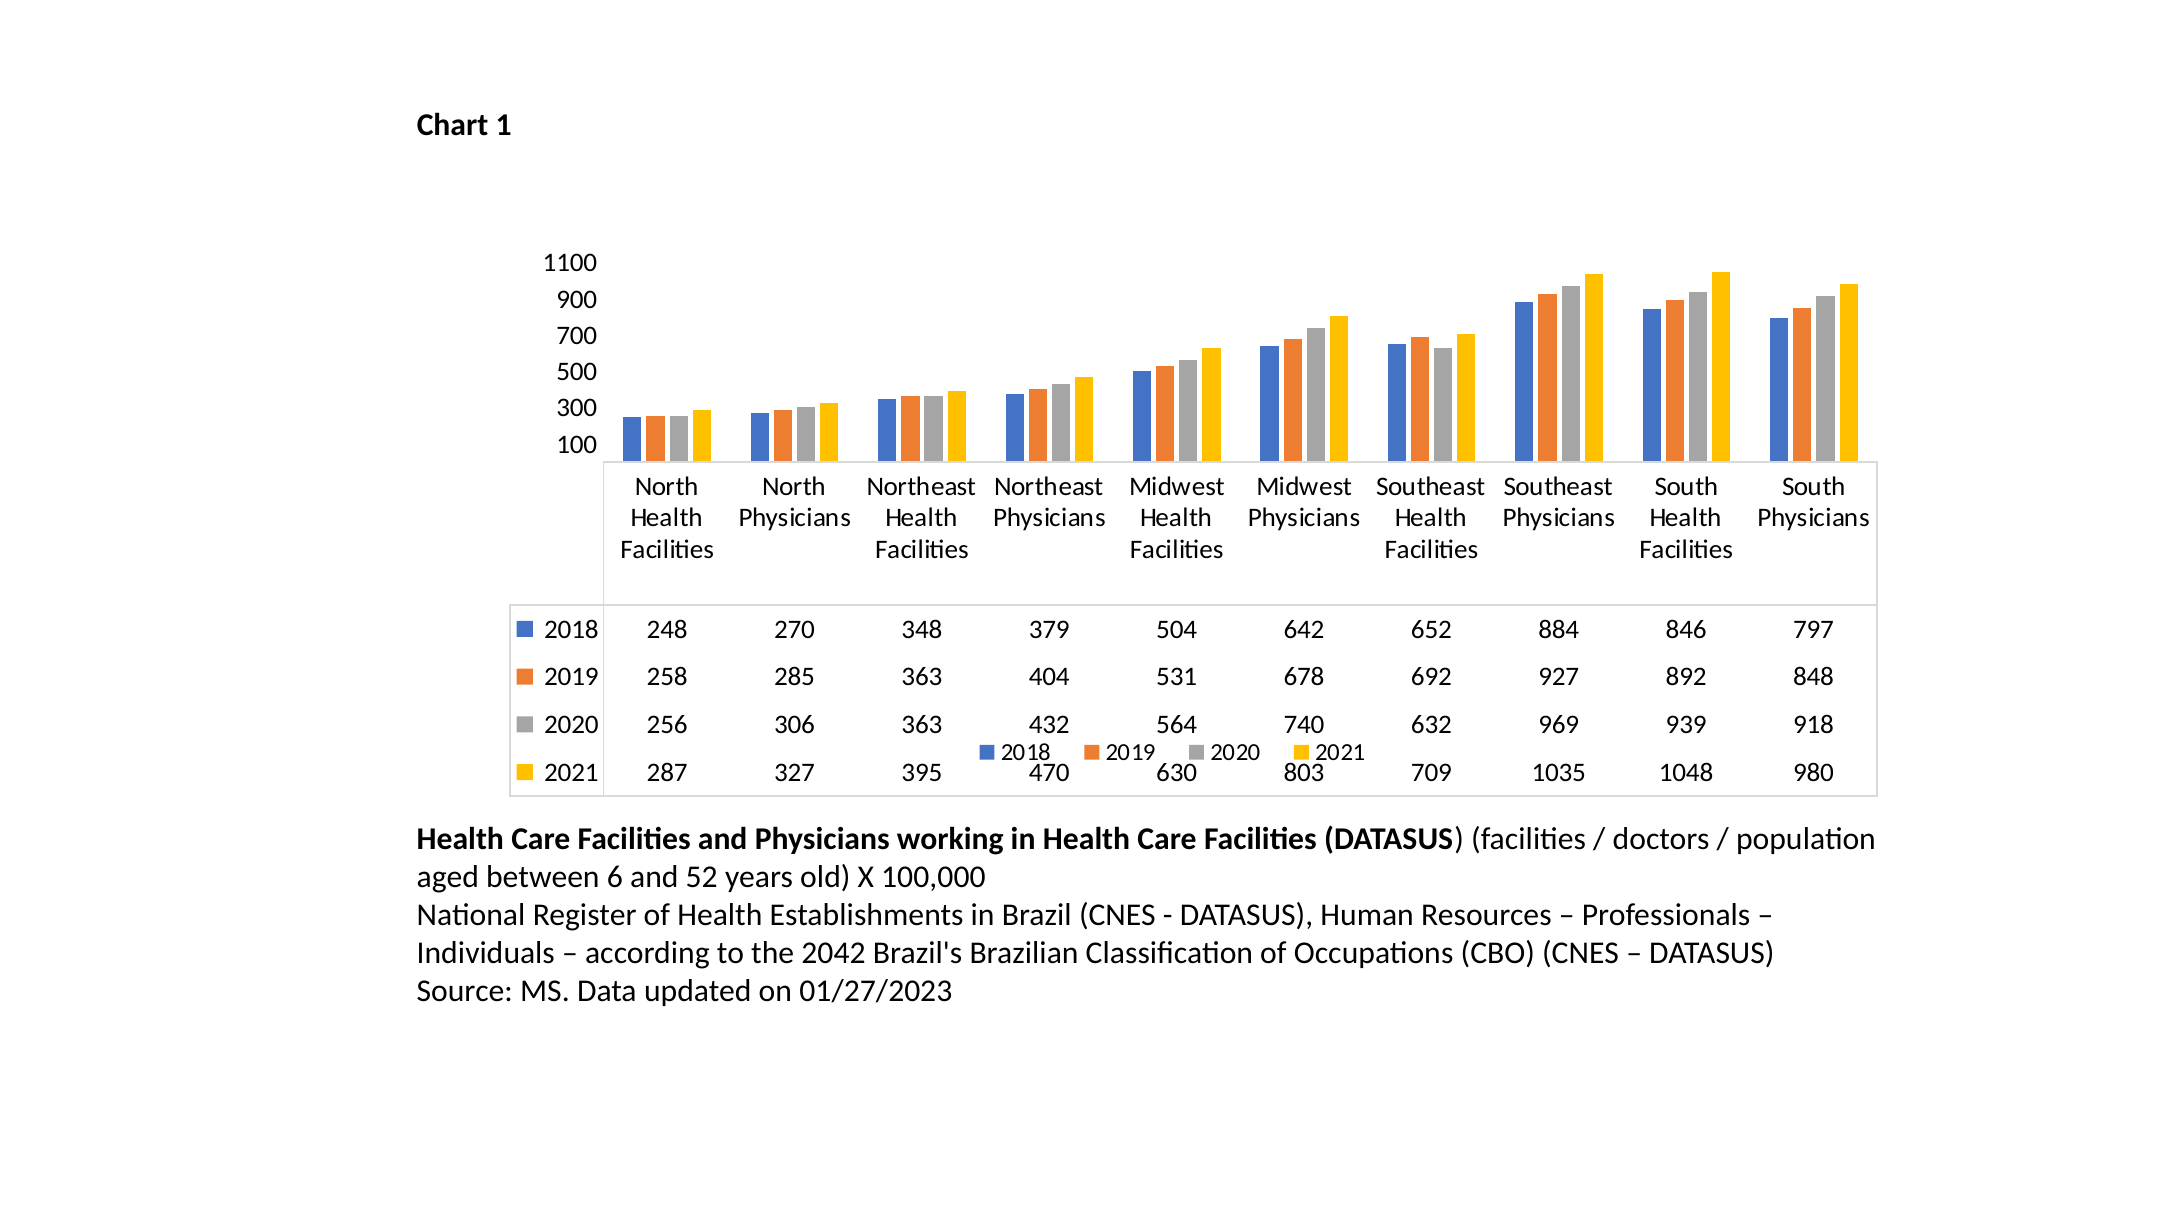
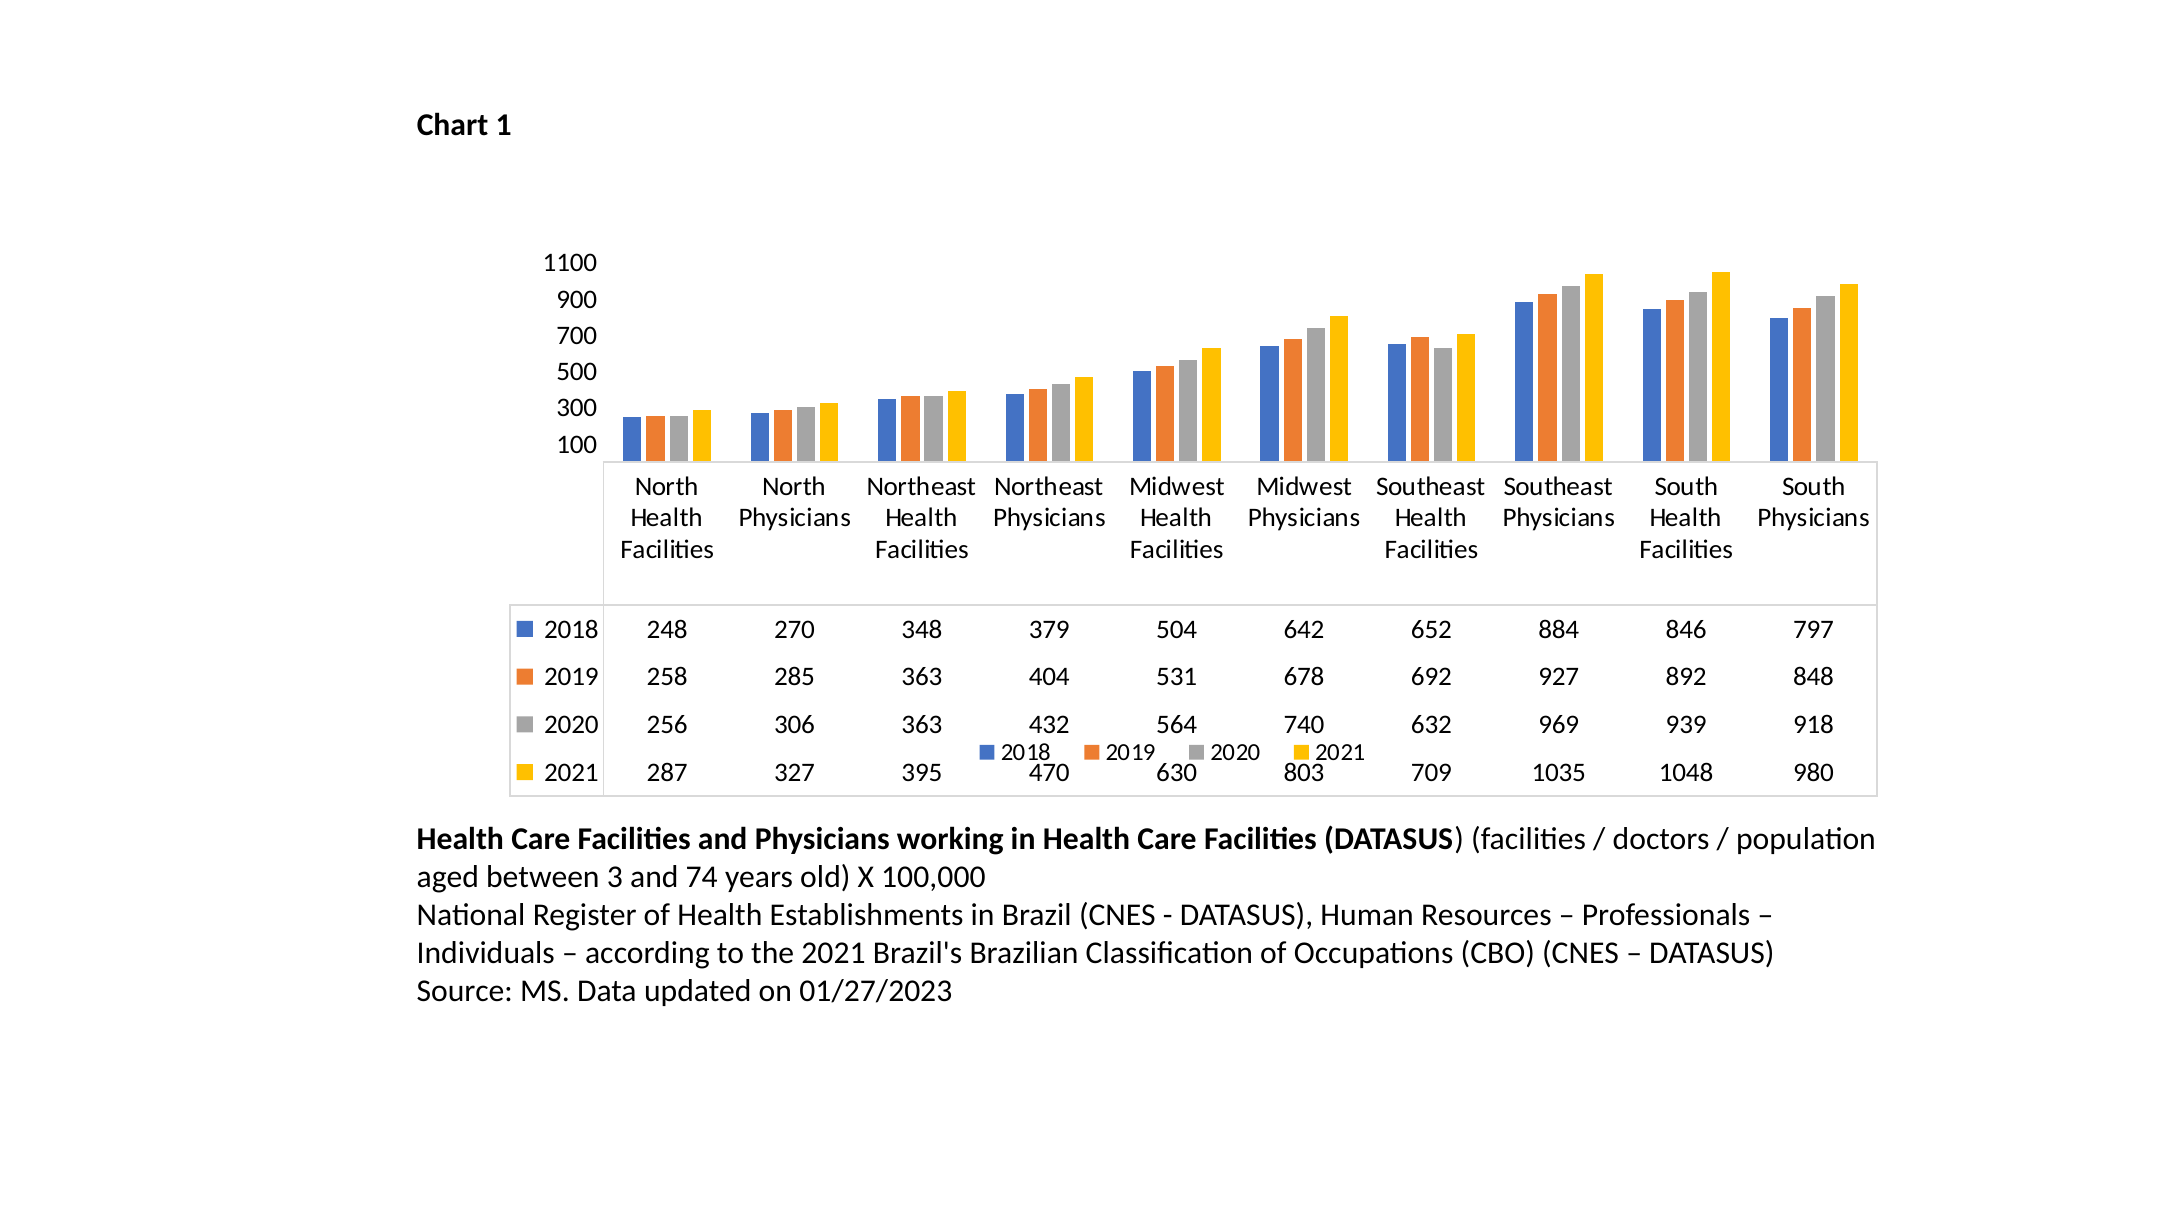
6: 6 -> 3
52: 52 -> 74
the 2042: 2042 -> 2021
